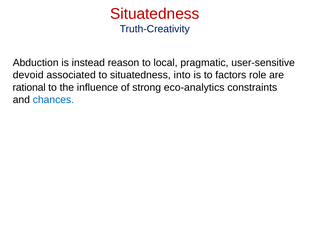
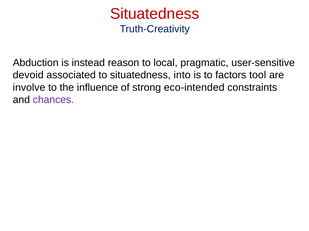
role: role -> tool
rational: rational -> involve
eco-analytics: eco-analytics -> eco-intended
chances colour: blue -> purple
